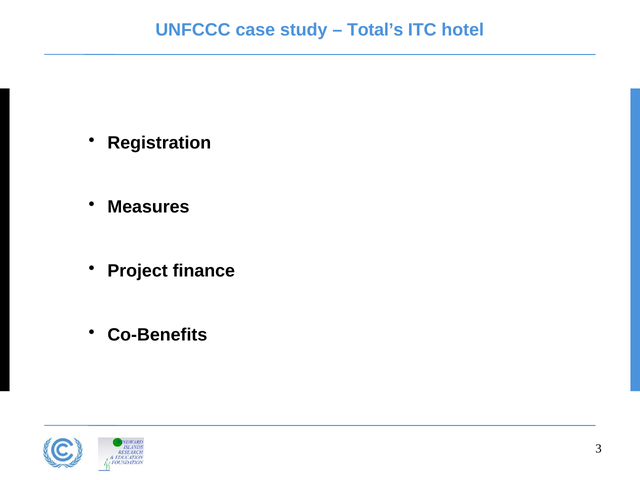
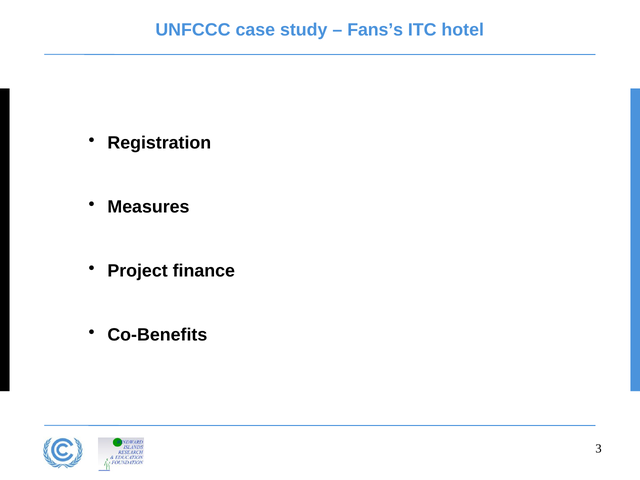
Total’s: Total’s -> Fans’s
